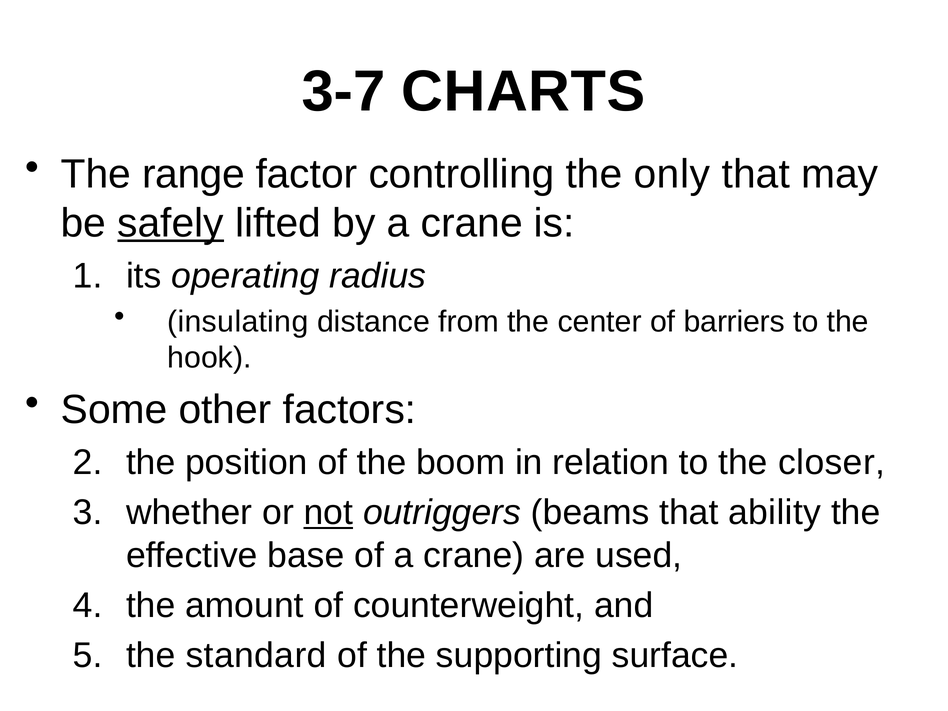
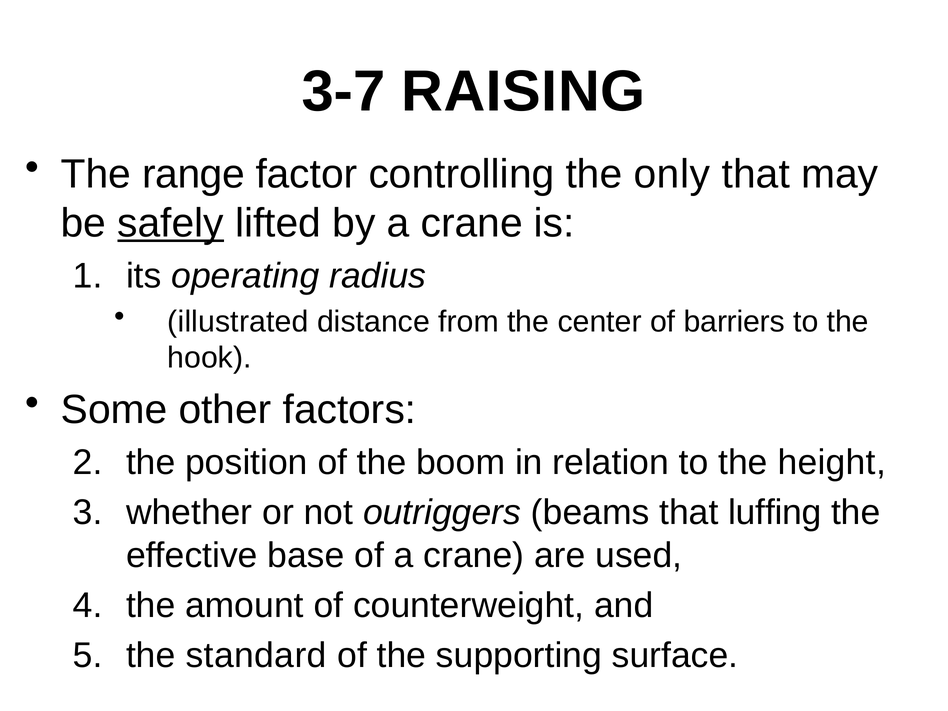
CHARTS: CHARTS -> RAISING
insulating: insulating -> illustrated
closer: closer -> height
not underline: present -> none
ability: ability -> luffing
